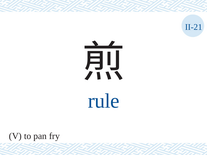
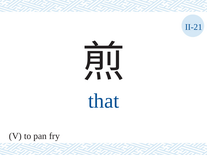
rule: rule -> that
